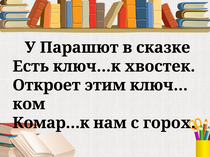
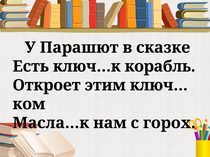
хвостек: хвостек -> корабль
Комар…к: Комар…к -> Масла…к
